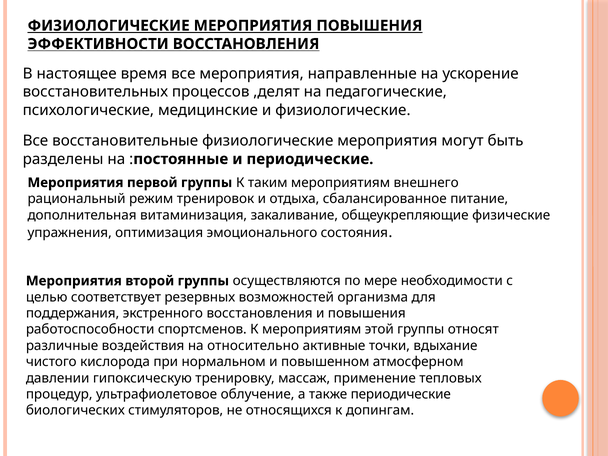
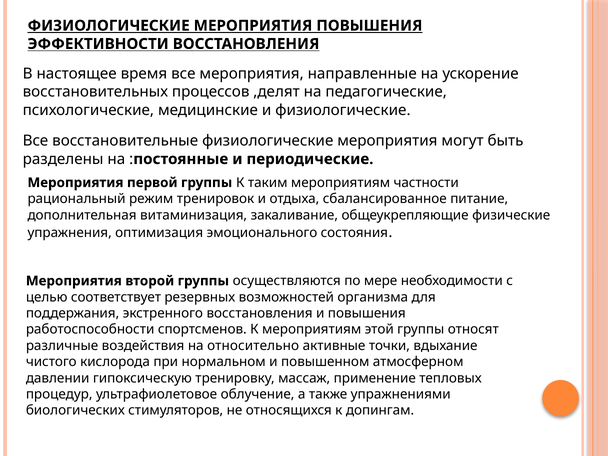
внешнего: внешнего -> частности
также периодические: периодические -> упражнениями
